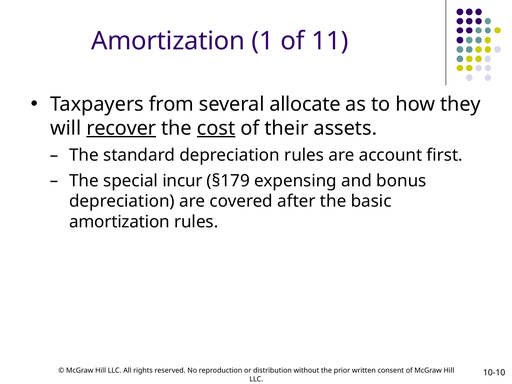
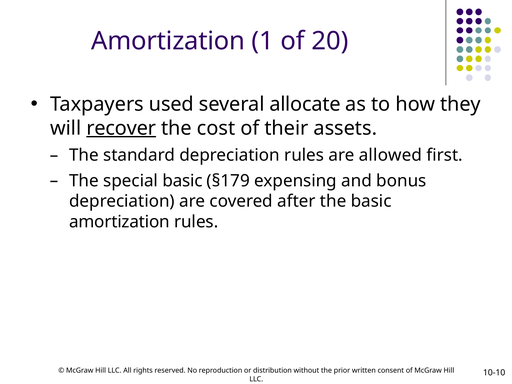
11: 11 -> 20
from: from -> used
cost underline: present -> none
account: account -> allowed
special incur: incur -> basic
